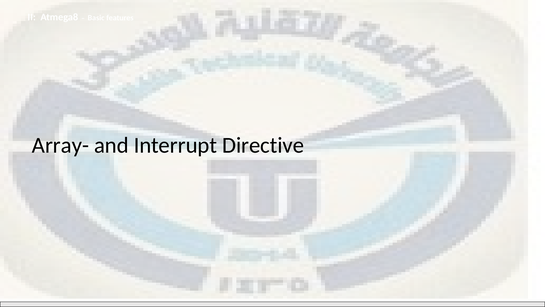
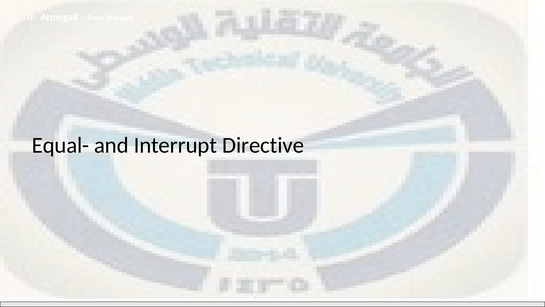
Array-: Array- -> Equal-
